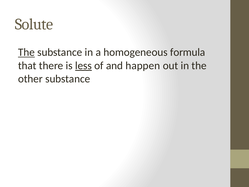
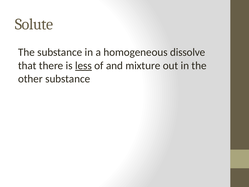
The at (26, 52) underline: present -> none
formula: formula -> dissolve
happen: happen -> mixture
